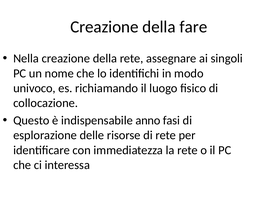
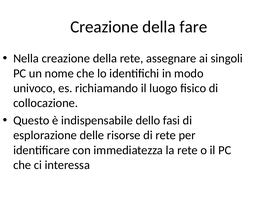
anno: anno -> dello
